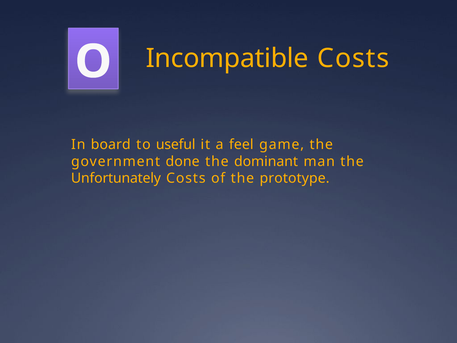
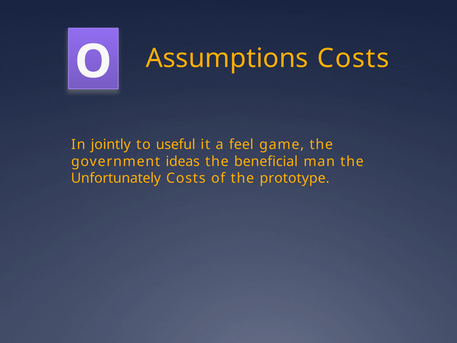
Incompatible: Incompatible -> Assumptions
board: board -> jointly
done: done -> ideas
dominant: dominant -> beneficial
